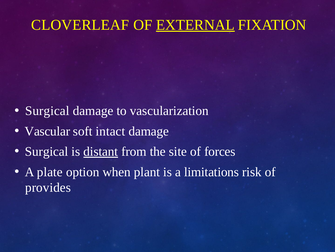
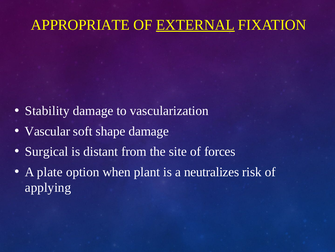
CLOVERLEAF: CLOVERLEAF -> APPROPRIATE
Surgical at (47, 111): Surgical -> Stability
intact: intact -> shape
distant underline: present -> none
limitations: limitations -> neutralizes
provides: provides -> applying
